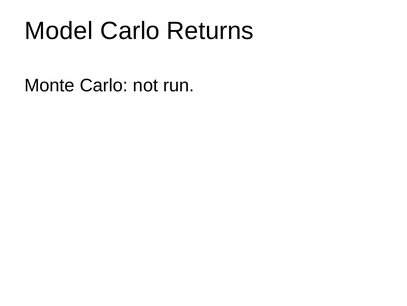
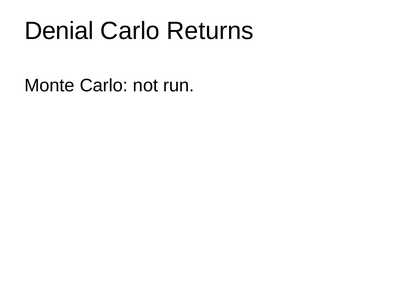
Model: Model -> Denial
